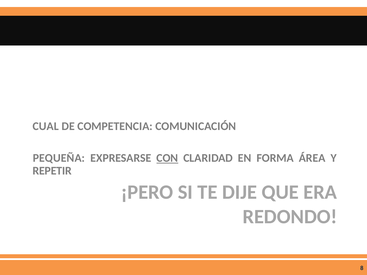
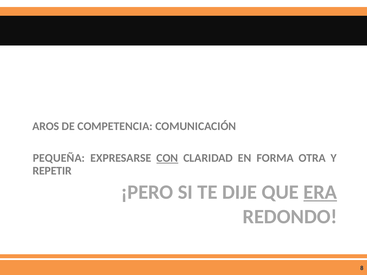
CUAL: CUAL -> AROS
ÁREA: ÁREA -> OTRA
ERA underline: none -> present
